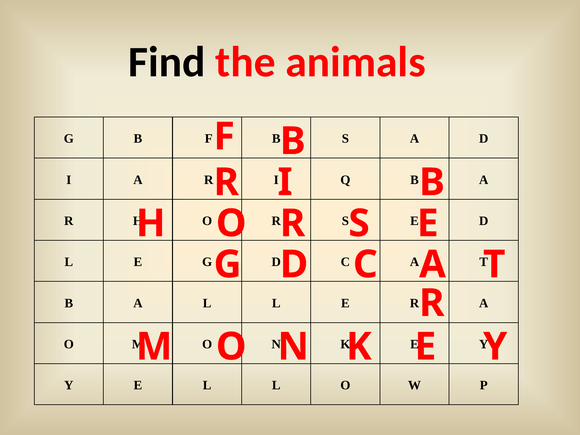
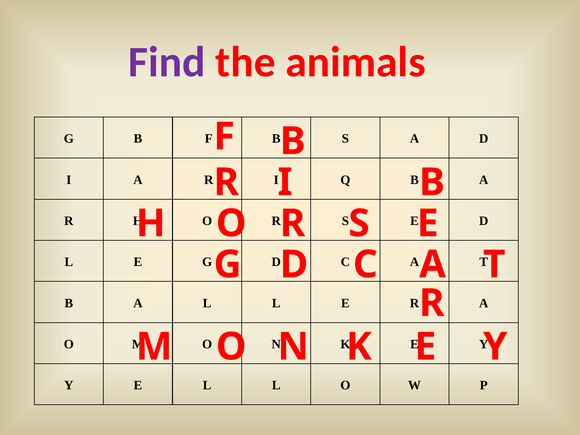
Find colour: black -> purple
